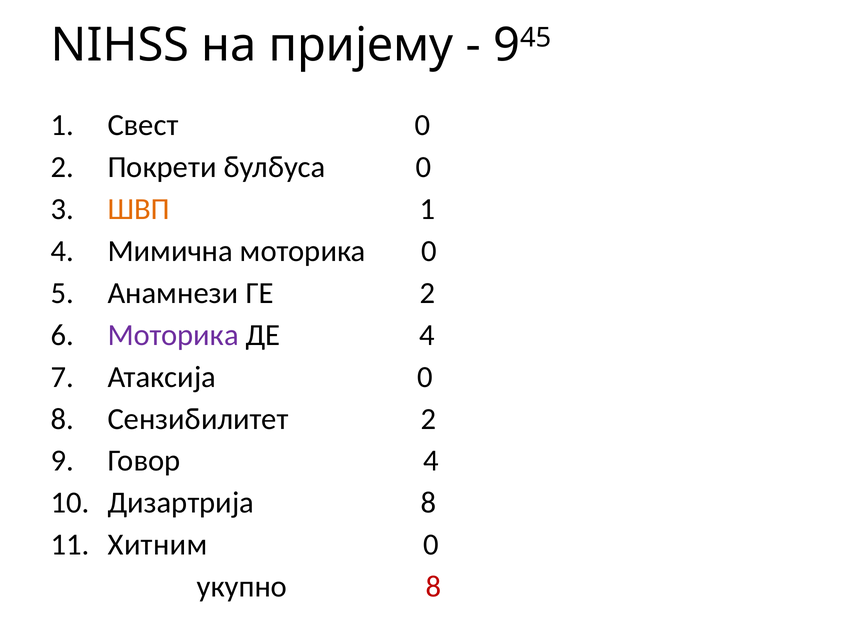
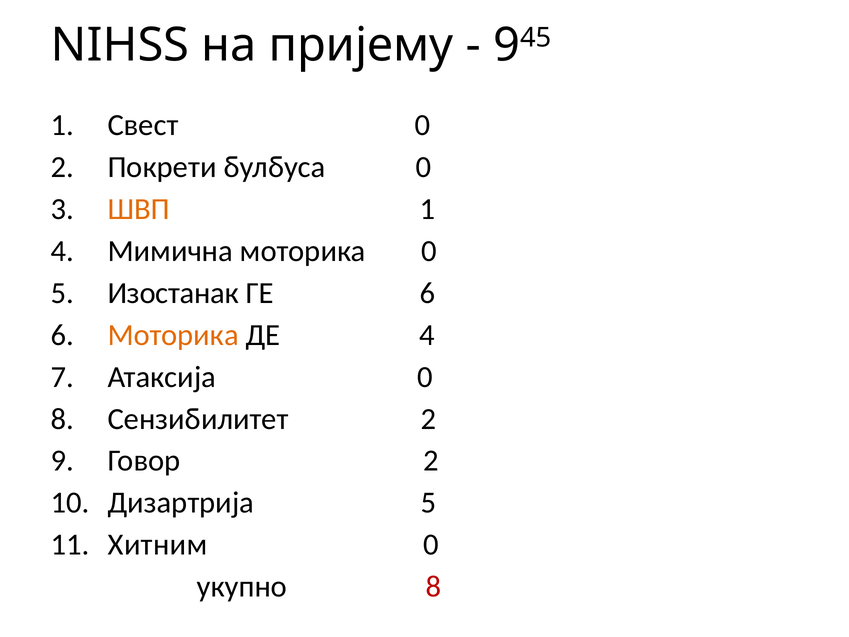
Анамнези: Анамнези -> Изостанак
ГЕ 2: 2 -> 6
Моторика at (173, 335) colour: purple -> orange
Говор 4: 4 -> 2
Дизартрија 8: 8 -> 5
